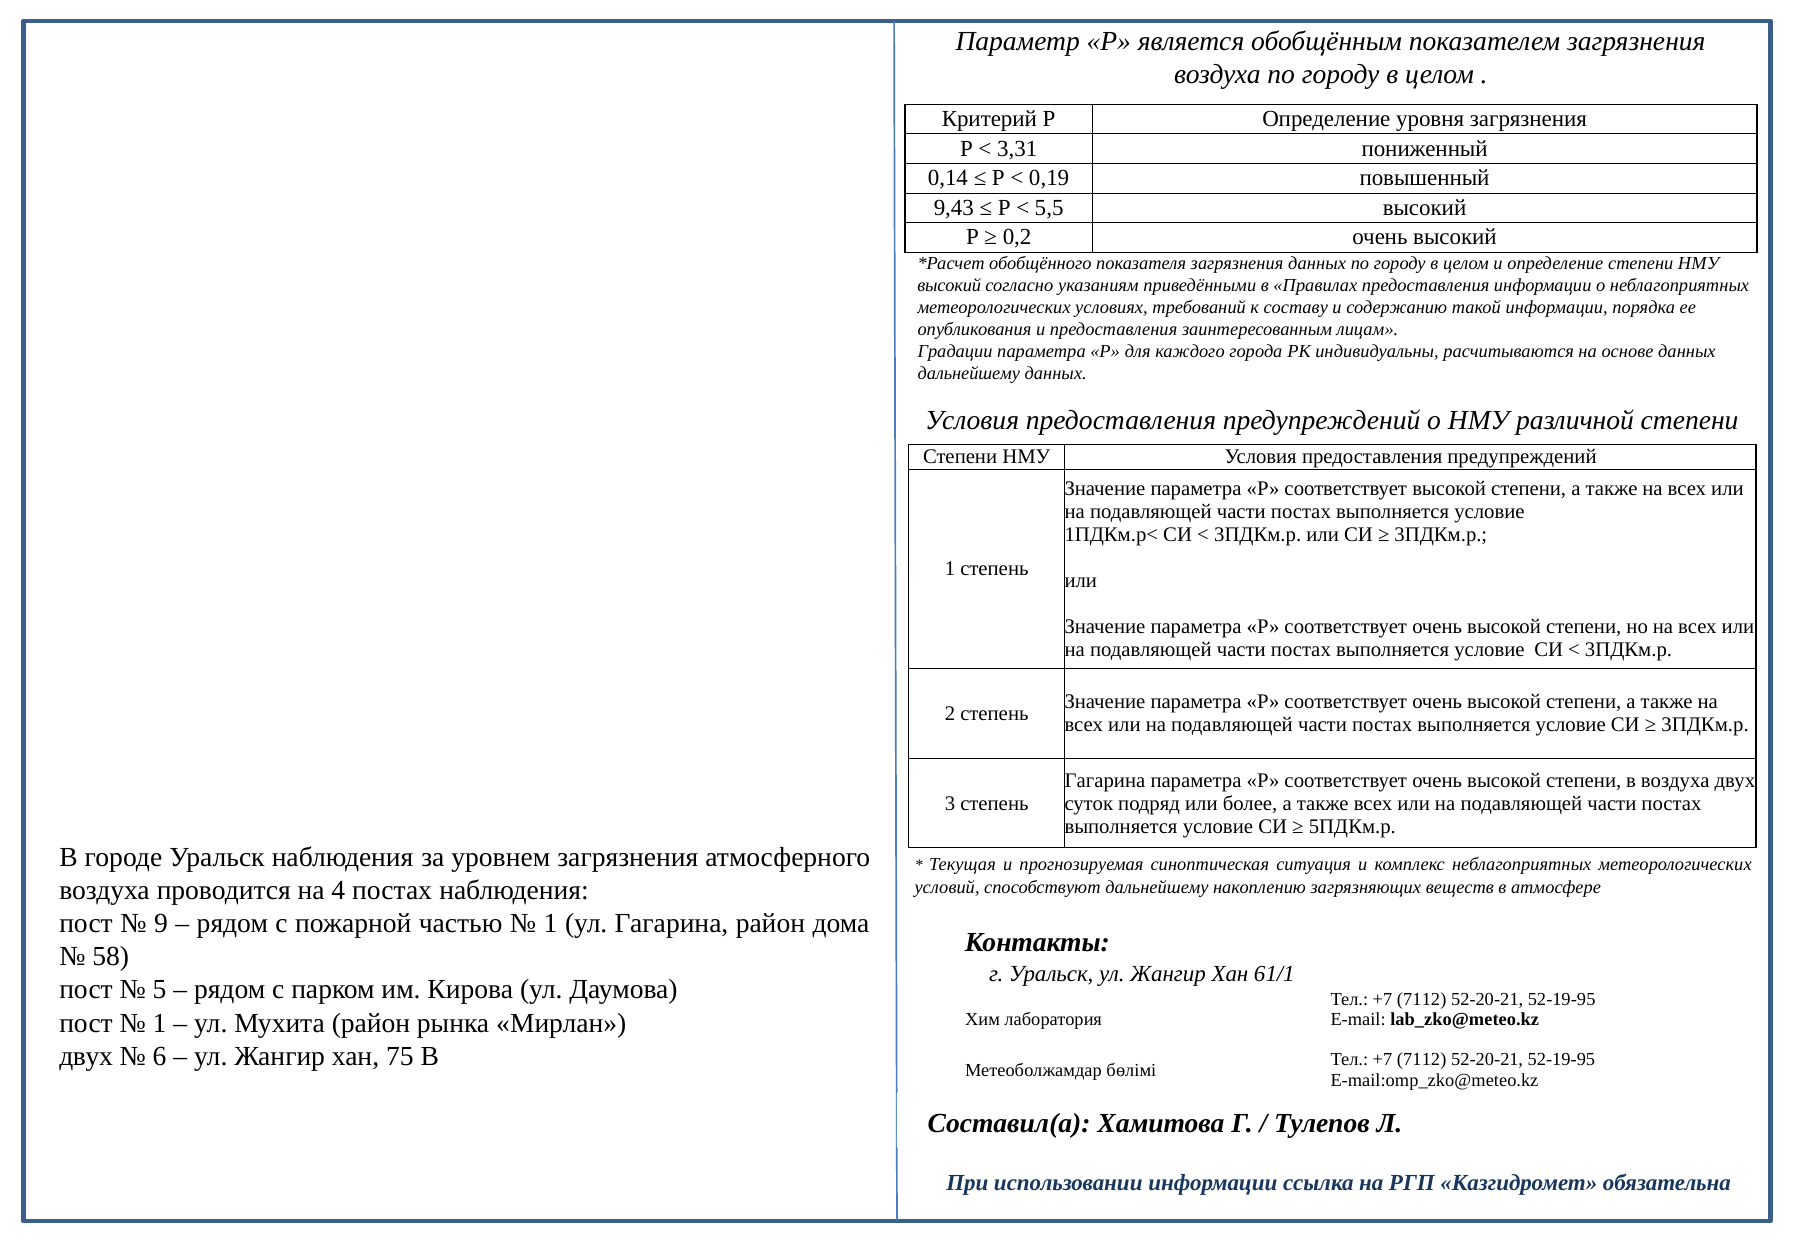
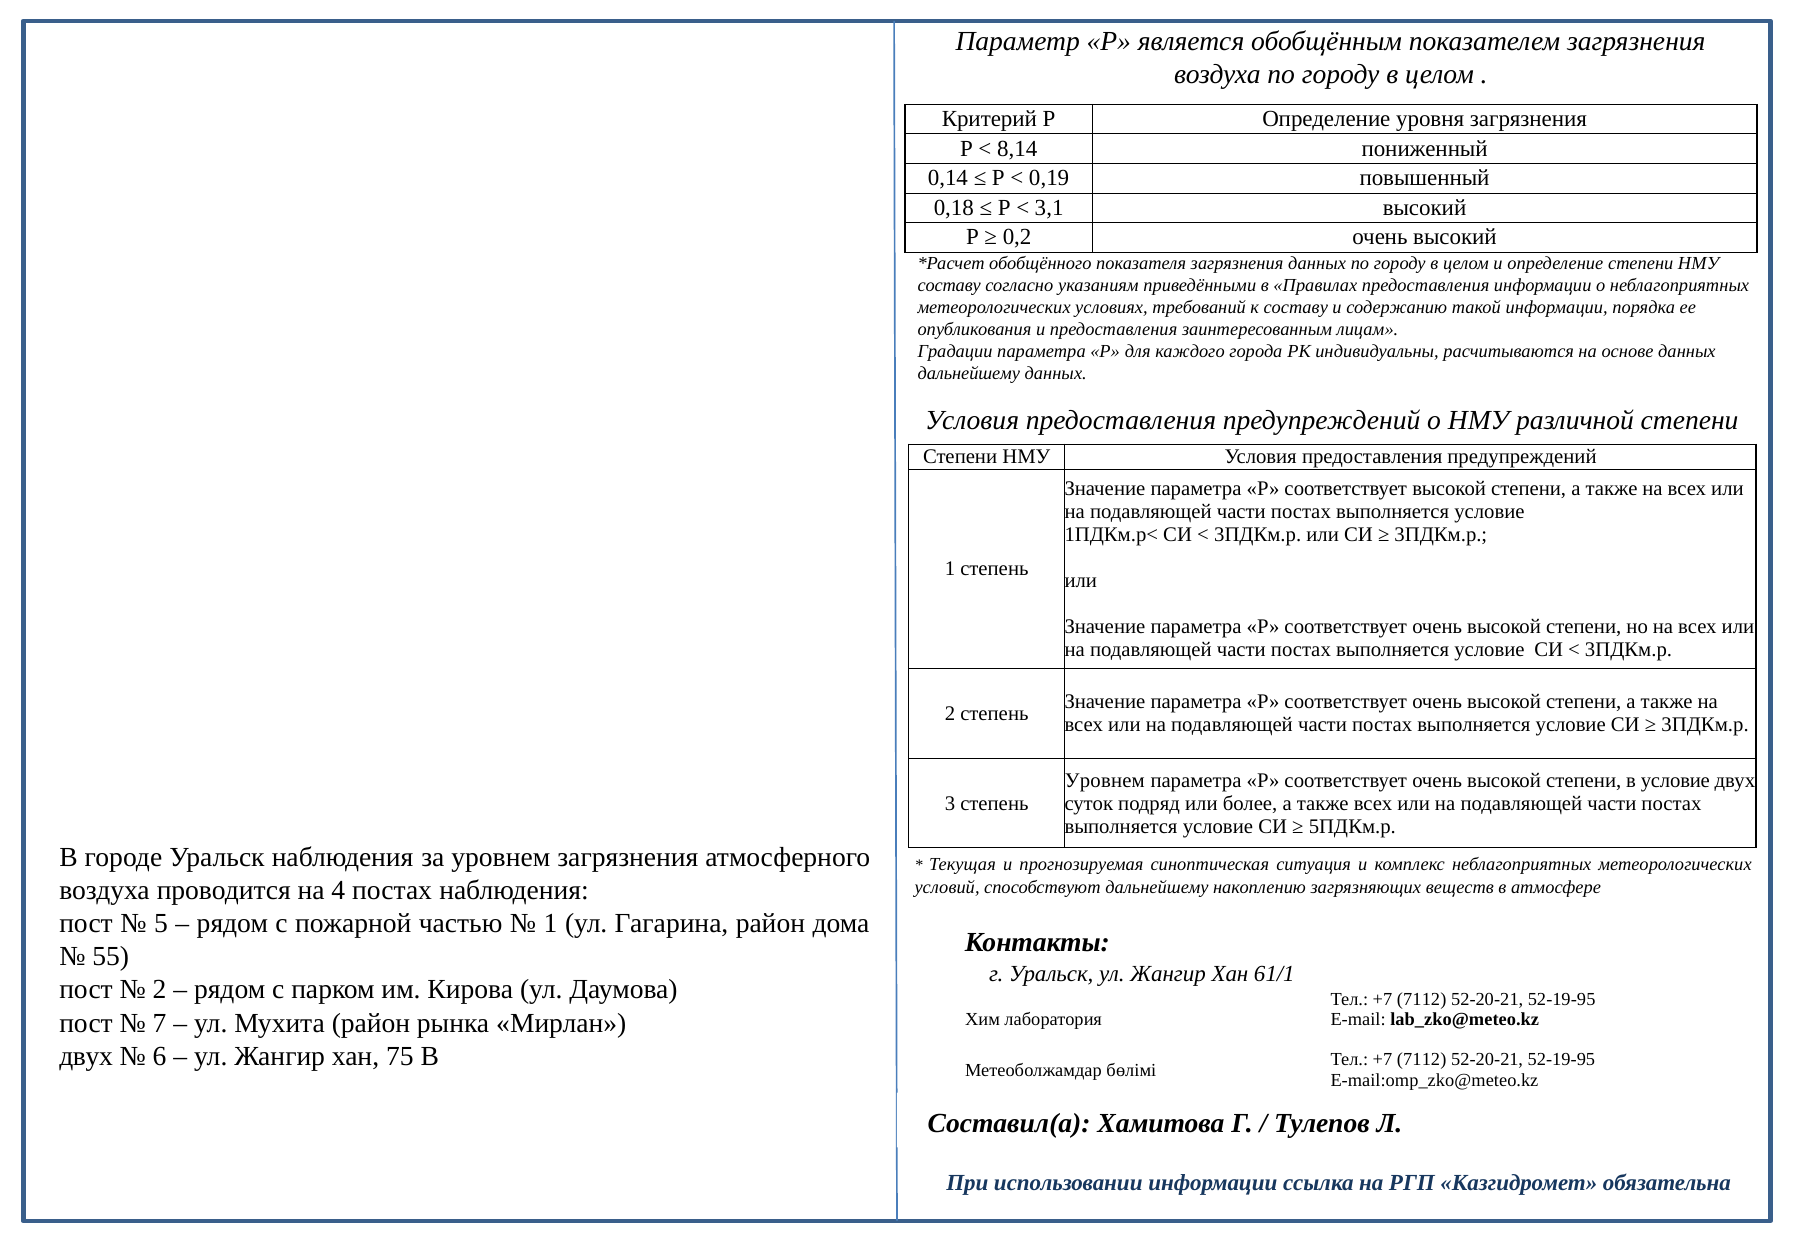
3,31: 3,31 -> 8,14
9,43: 9,43 -> 0,18
5,5: 5,5 -> 3,1
высокий at (949, 285): высокий -> составу
Гагарина at (1105, 780): Гагарина -> Уровнем
в воздуха: воздуха -> условие
9: 9 -> 5
58: 58 -> 55
5 at (160, 990): 5 -> 2
1 at (160, 1023): 1 -> 7
